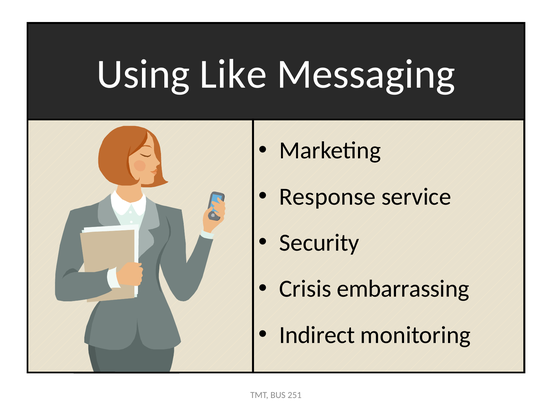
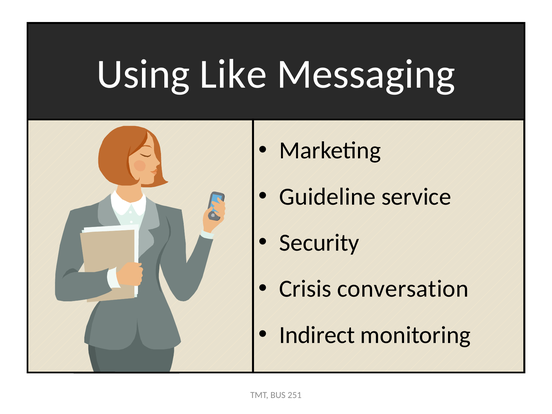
Response: Response -> Guideline
embarrassing: embarrassing -> conversation
